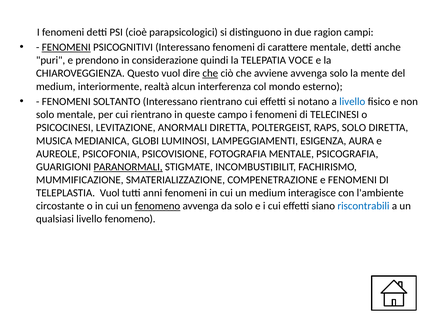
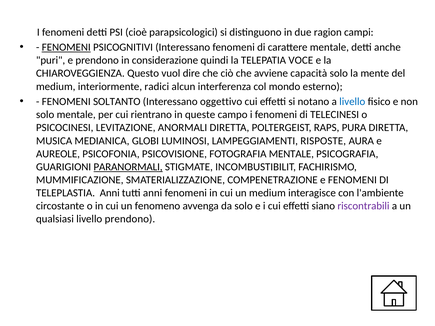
che at (210, 73) underline: present -> none
avviene avvenga: avvenga -> capacità
realtà: realtà -> radici
Interessano rientrano: rientrano -> oggettivo
RAPS SOLO: SOLO -> PURA
ESIGENZA: ESIGENZA -> RISPOSTE
TELEPLASTIA Vuol: Vuol -> Anni
fenomeno at (157, 206) underline: present -> none
riscontrabili colour: blue -> purple
livello fenomeno: fenomeno -> prendono
